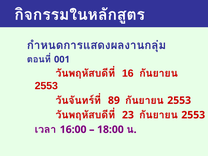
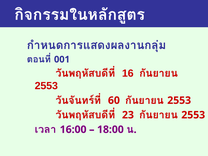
89: 89 -> 60
